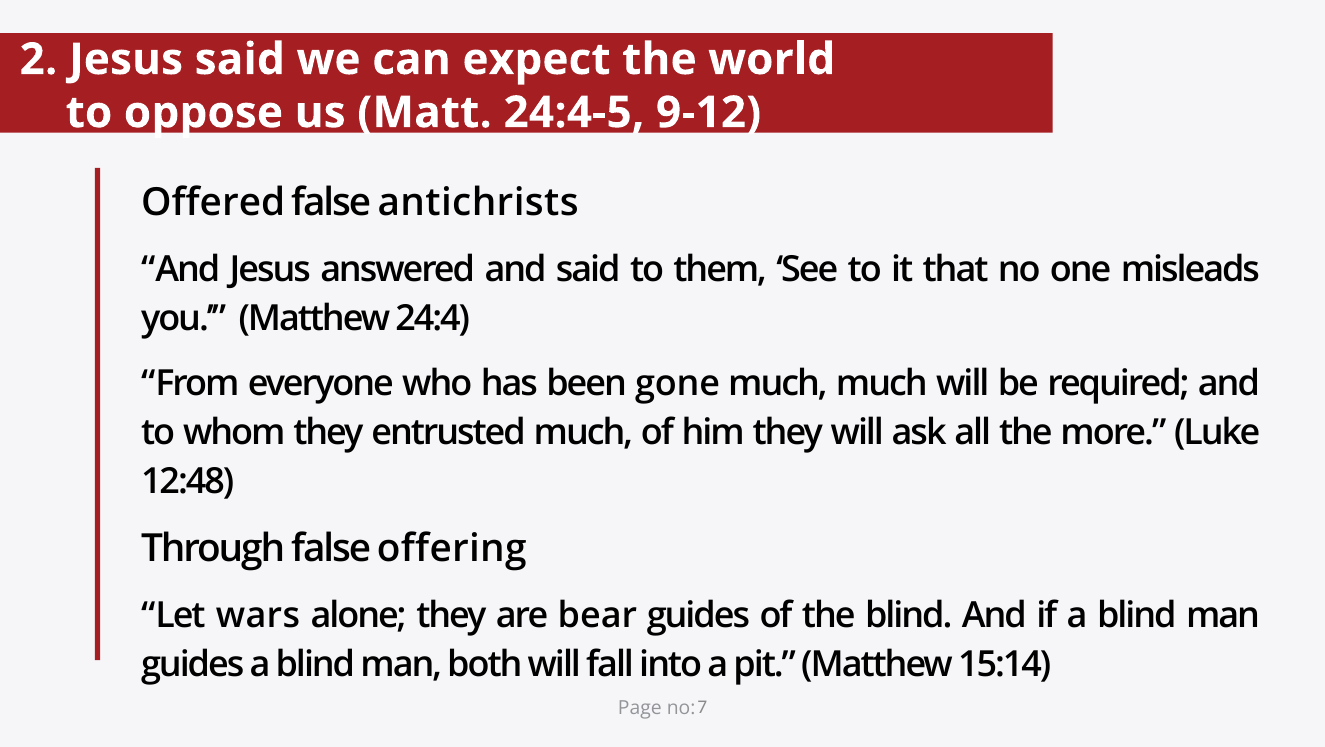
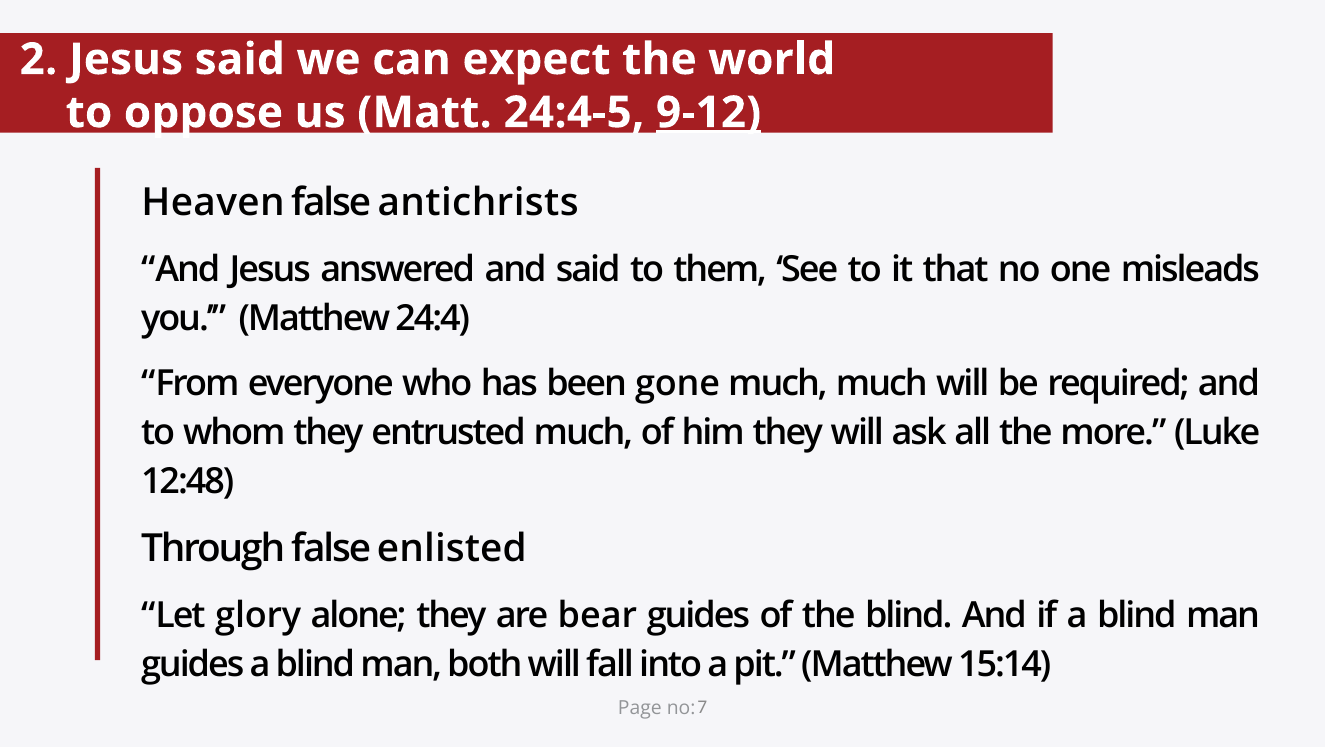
9-12 underline: none -> present
Offered: Offered -> Heaven
offering: offering -> enlisted
wars: wars -> glory
